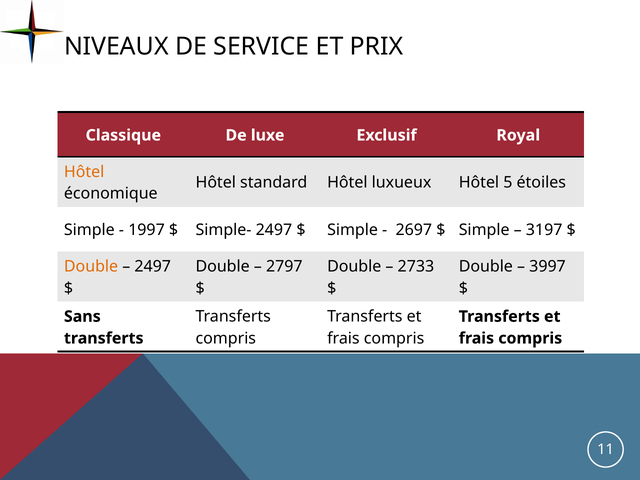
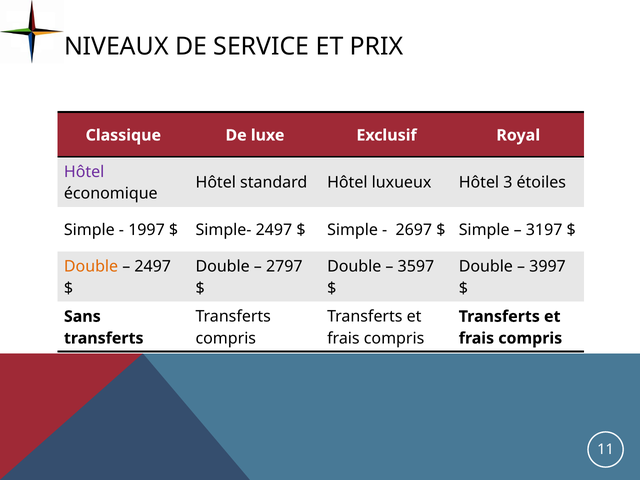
Hôtel at (84, 172) colour: orange -> purple
5: 5 -> 3
2733: 2733 -> 3597
